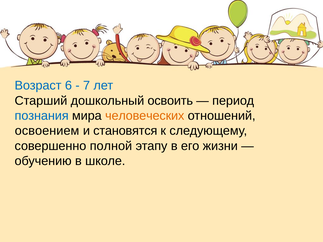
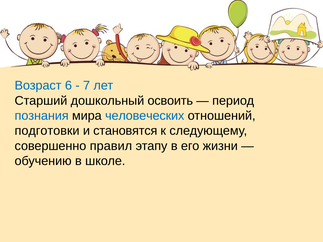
человеческих colour: orange -> blue
освоением: освоением -> подготовки
полной: полной -> правил
